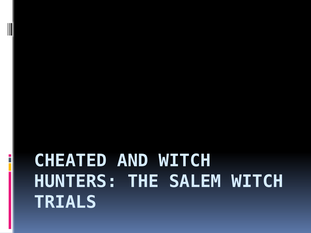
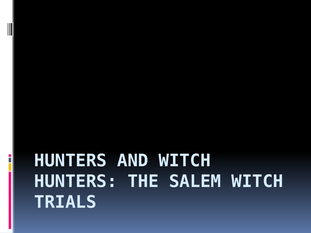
CHEATED at (71, 161): CHEATED -> HUNTERS
